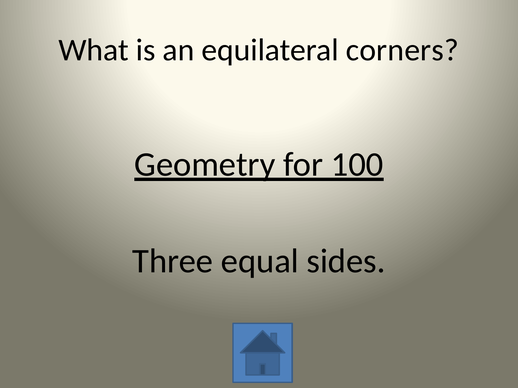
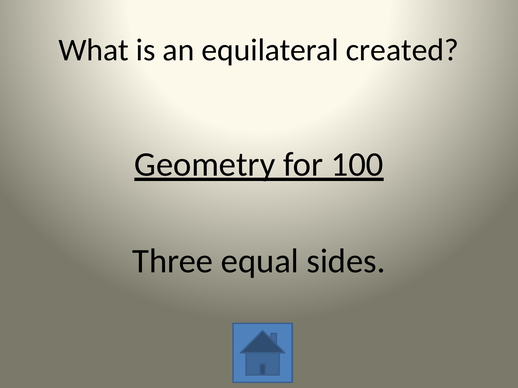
corners: corners -> created
